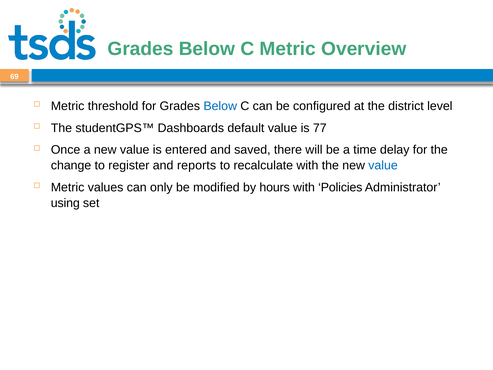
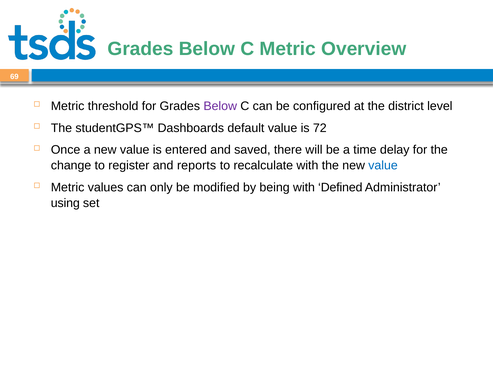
Below at (220, 106) colour: blue -> purple
77: 77 -> 72
hours: hours -> being
Policies: Policies -> Defined
